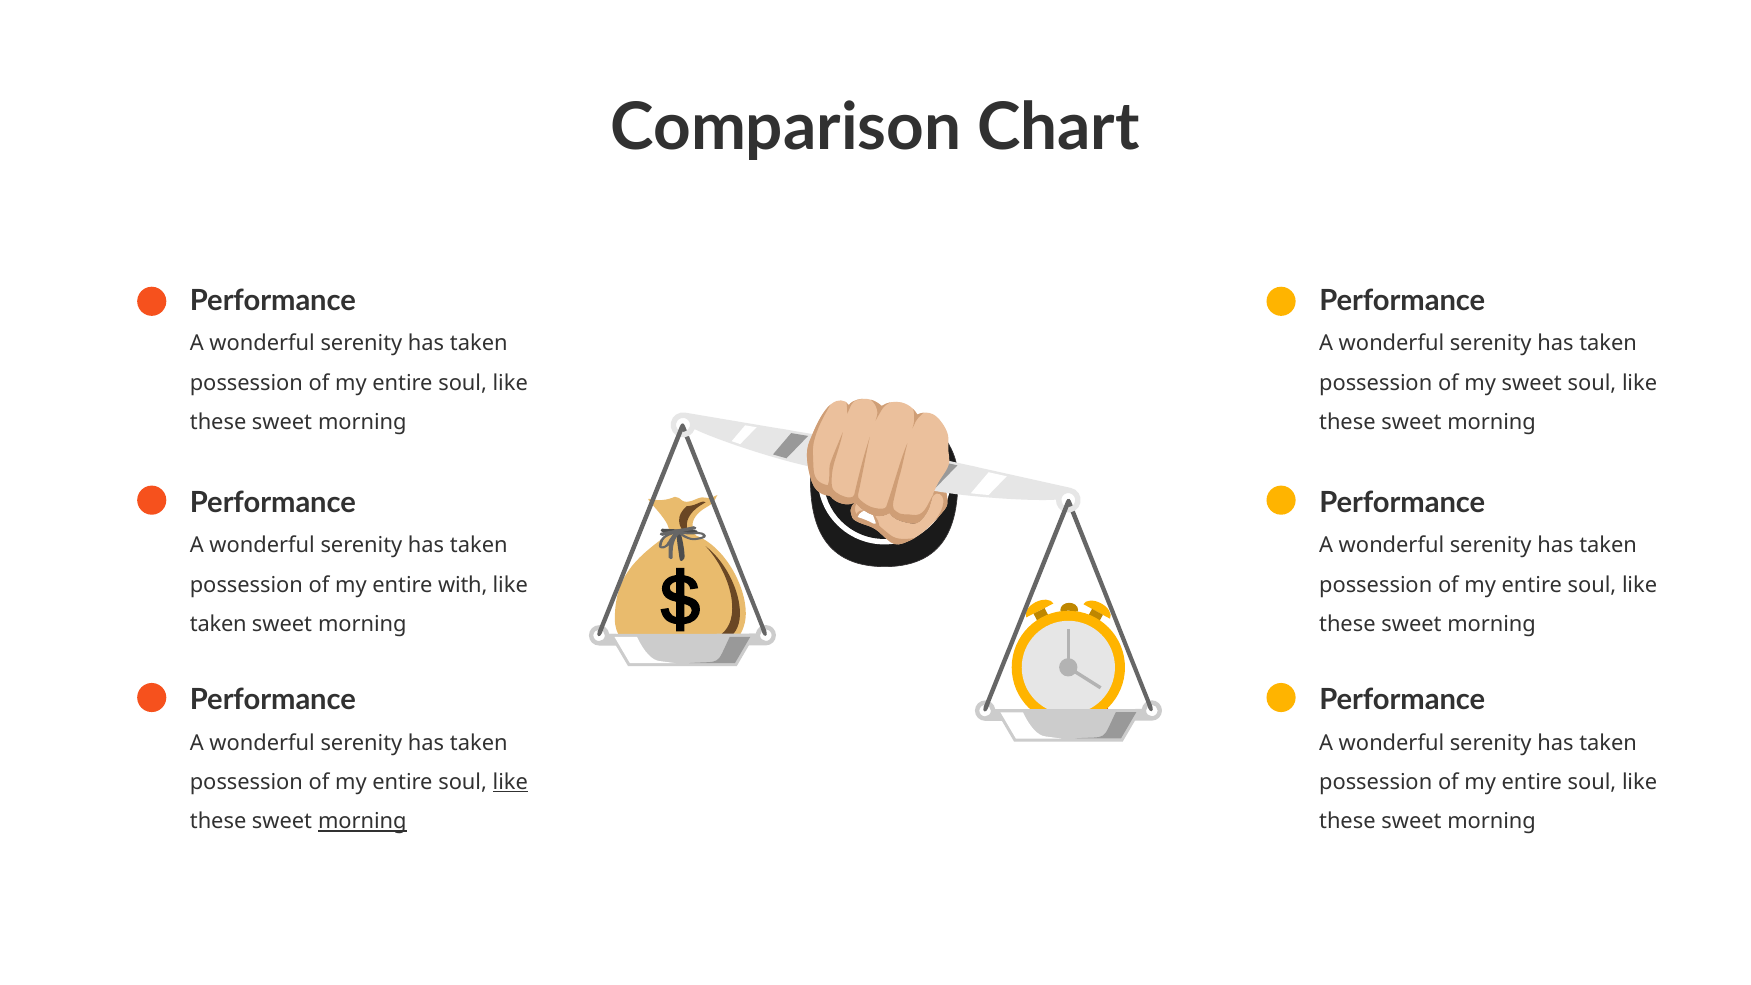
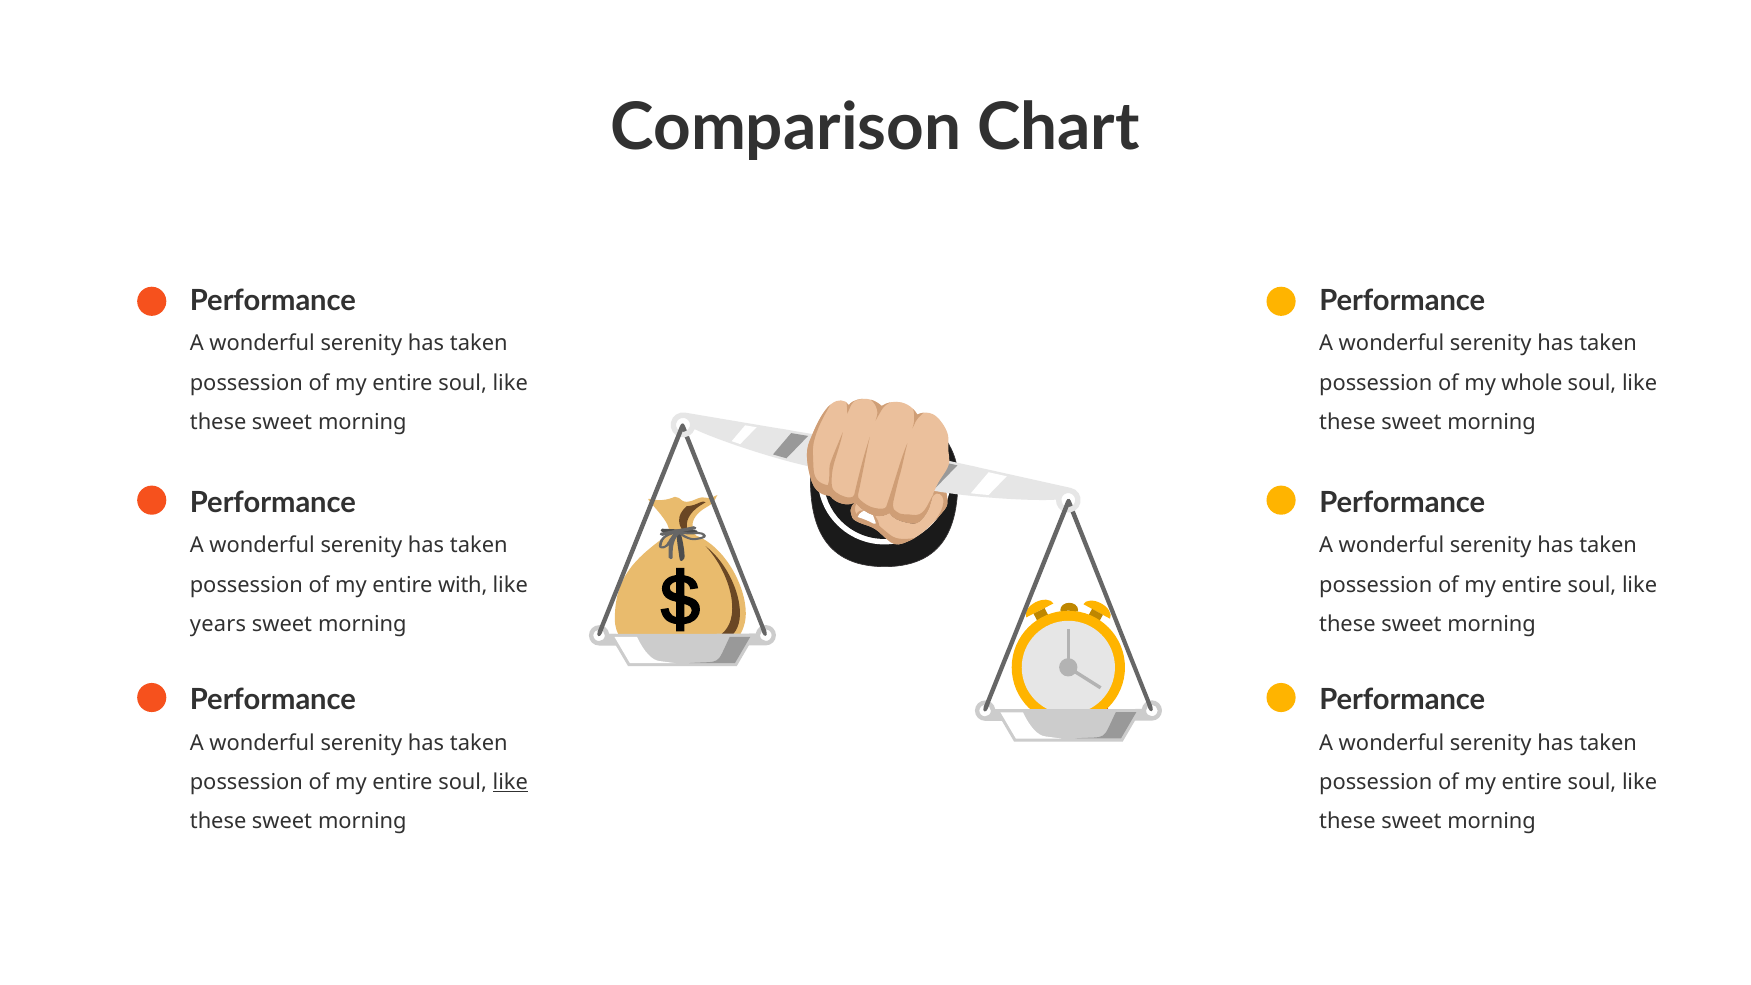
my sweet: sweet -> whole
taken at (218, 624): taken -> years
morning at (362, 822) underline: present -> none
